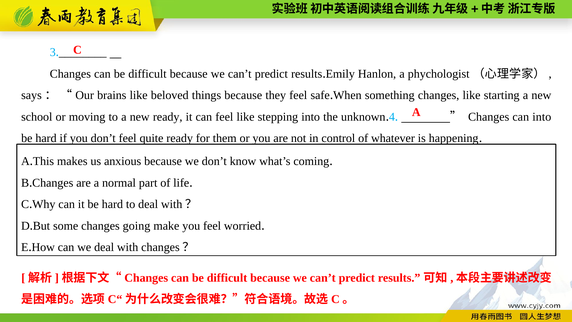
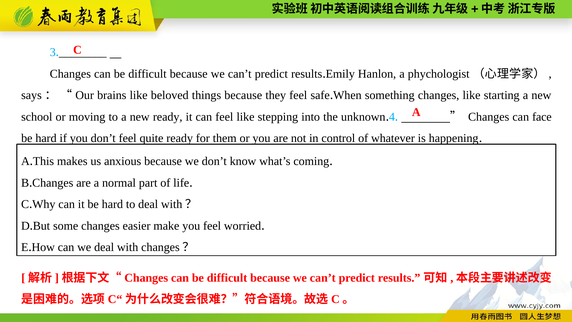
can into: into -> face
going: going -> easier
